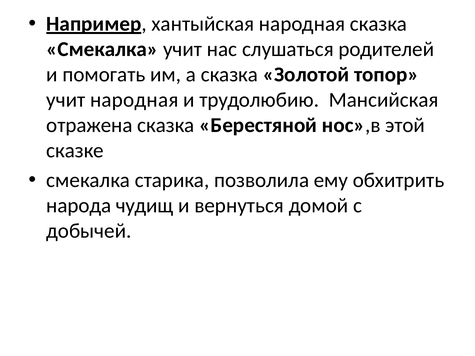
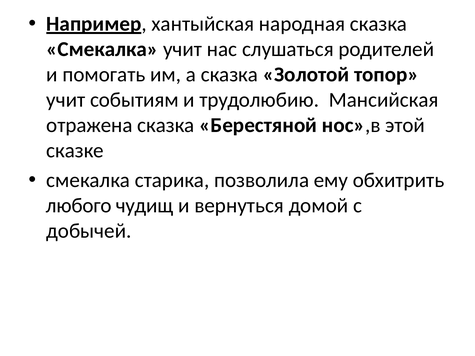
учит народная: народная -> событиям
народа: народа -> любого
